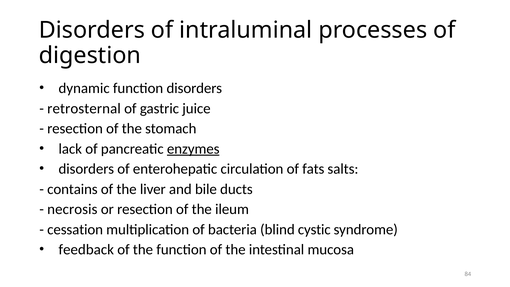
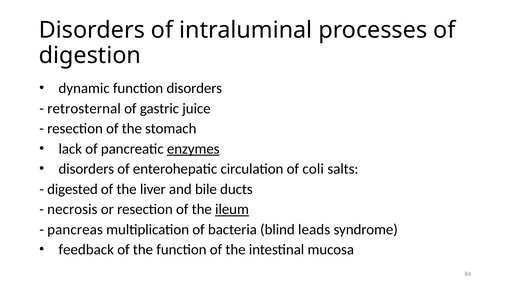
fats: fats -> coli
contains: contains -> digested
ileum underline: none -> present
cessation: cessation -> pancreas
cystic: cystic -> leads
